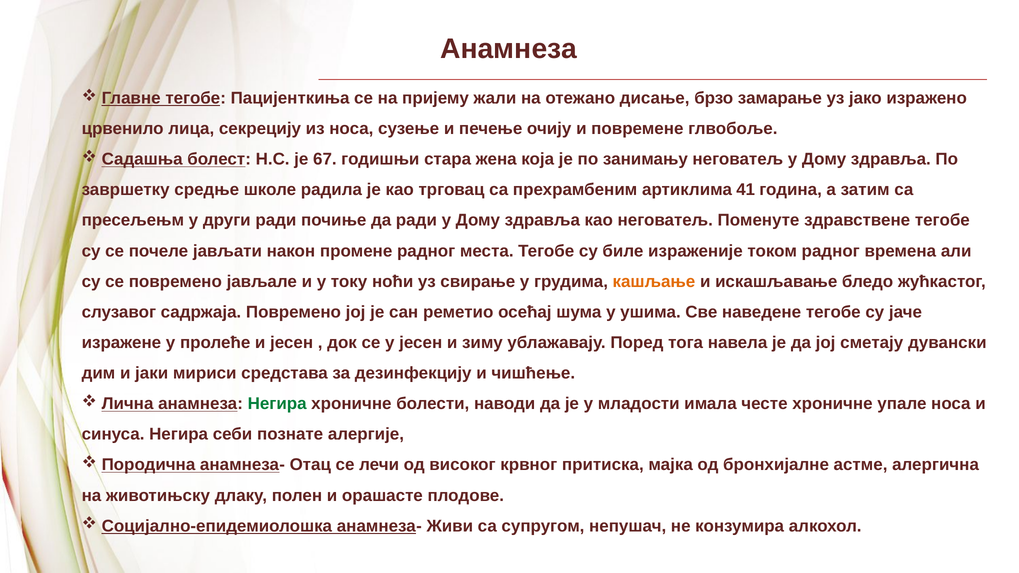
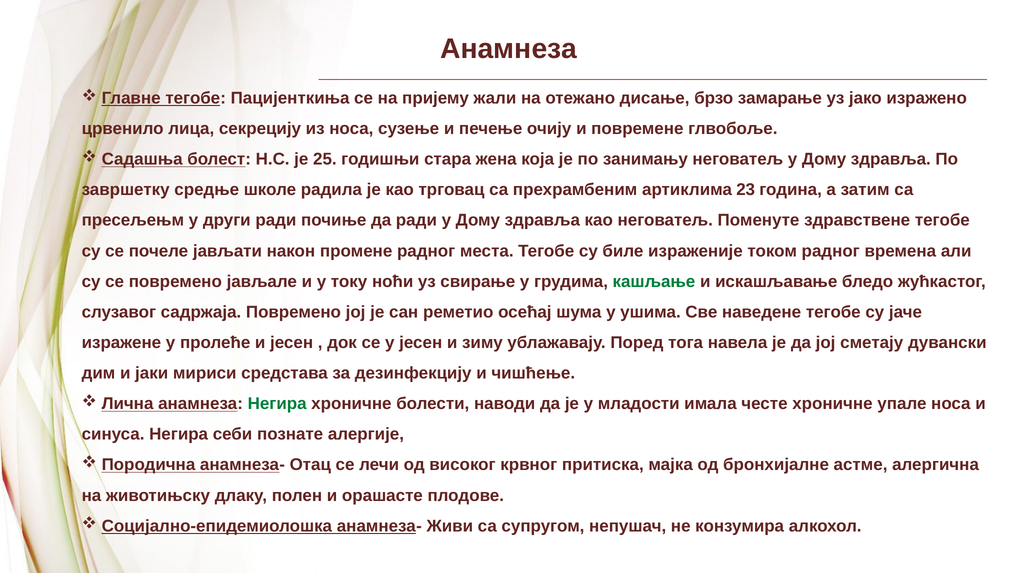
67: 67 -> 25
41: 41 -> 23
кашљање colour: orange -> green
